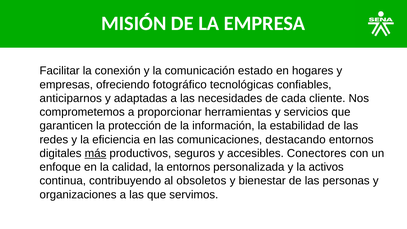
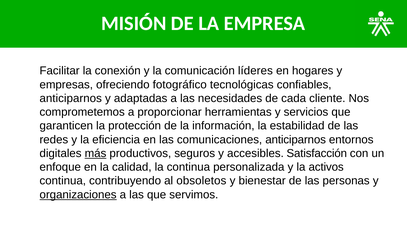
estado: estado -> líderes
comunicaciones destacando: destacando -> anticiparnos
Conectores: Conectores -> Satisfacción
la entornos: entornos -> continua
organizaciones underline: none -> present
